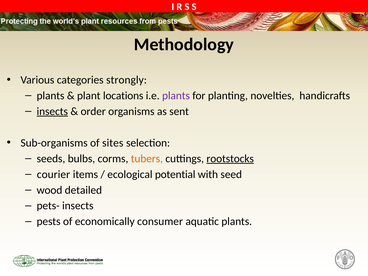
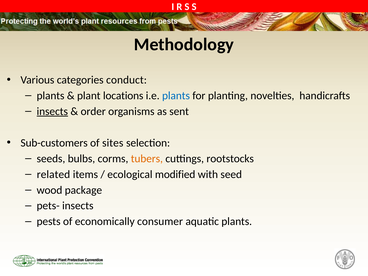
strongly: strongly -> conduct
plants at (176, 96) colour: purple -> blue
Sub-organisms: Sub-organisms -> Sub-customers
rootstocks underline: present -> none
courier: courier -> related
potential: potential -> modified
detailed: detailed -> package
